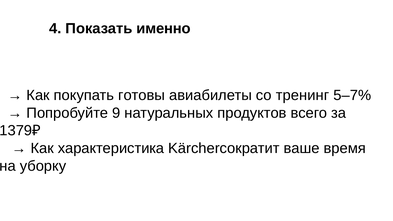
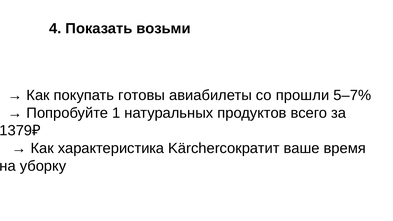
именно: именно -> возьми
тренинг: тренинг -> прошли
9: 9 -> 1
